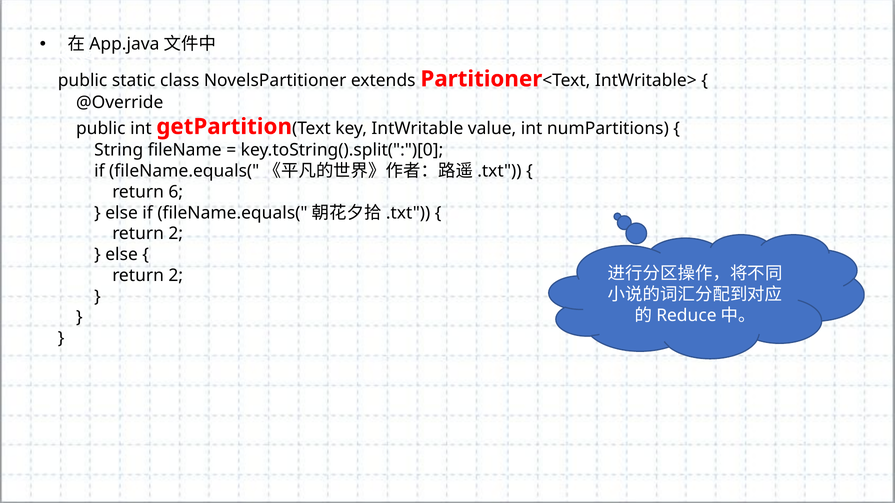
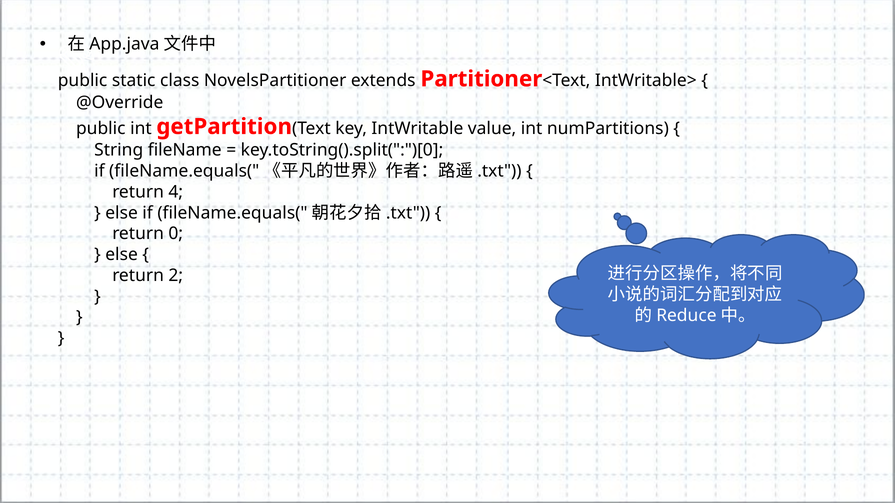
6: 6 -> 4
2 at (176, 234): 2 -> 0
